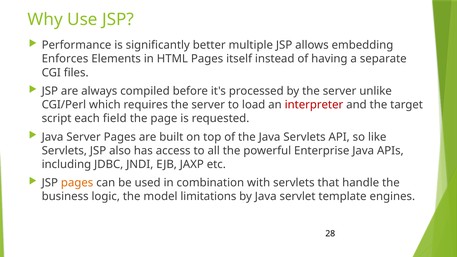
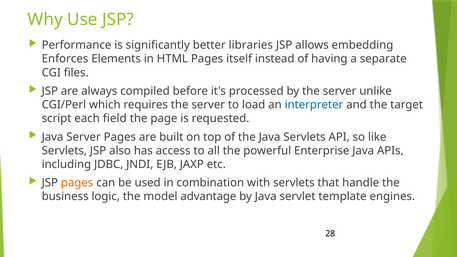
multiple: multiple -> libraries
interpreter colour: red -> blue
limitations: limitations -> advantage
